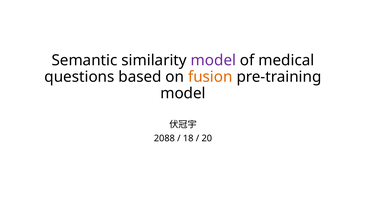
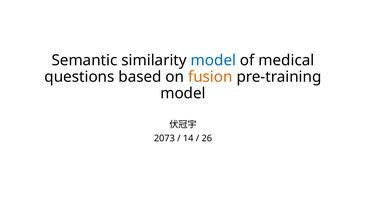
model at (213, 60) colour: purple -> blue
2088: 2088 -> 2073
18: 18 -> 14
20: 20 -> 26
